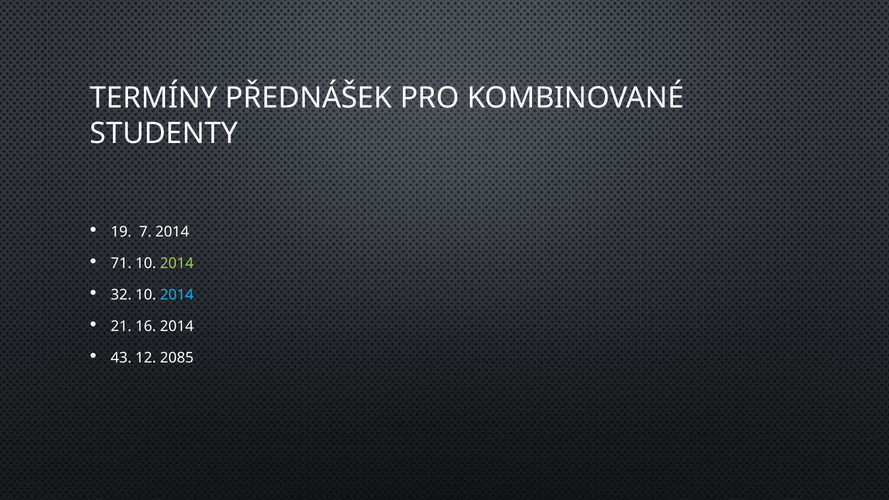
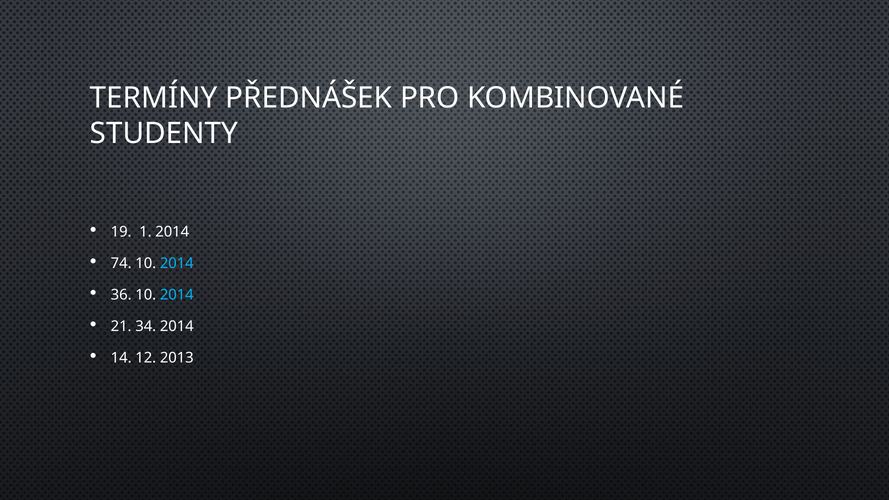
7: 7 -> 1
71: 71 -> 74
2014 at (177, 264) colour: light green -> light blue
32: 32 -> 36
16: 16 -> 34
43: 43 -> 14
2085: 2085 -> 2013
